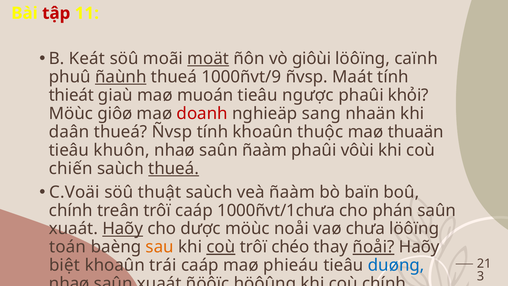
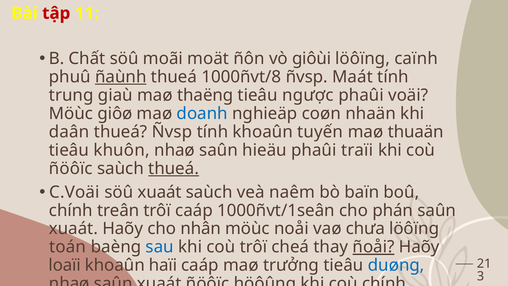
Keát: Keát -> Chất
moät underline: present -> none
1000ñvt/9: 1000ñvt/9 -> 1000ñvt/8
thieát: thieát -> trung
muoán: muoán -> thaëng
khỏi: khỏi -> voäi
doanh colour: red -> blue
sang: sang -> coøn
thuộc: thuộc -> tuyến
saûn ñaàm: ñaàm -> hieäu
vôùi: vôùi -> traïi
chiến at (71, 168): chiến -> ñöôïc
söû thuật: thuật -> xuaát
veà ñaàm: ñaàm -> naêm
1000ñvt/1chưa: 1000ñvt/1chưa -> 1000ñvt/1seân
Haõy at (123, 229) underline: present -> none
dược: dược -> nhân
sau colour: orange -> blue
coù at (221, 247) underline: present -> none
chéo: chéo -> cheá
biệt: biệt -> loaïi
trái: trái -> haïi
phieáu: phieáu -> trưởng
